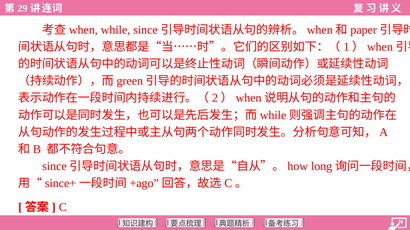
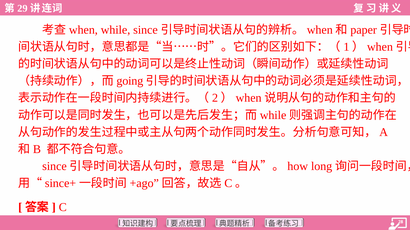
green: green -> going
